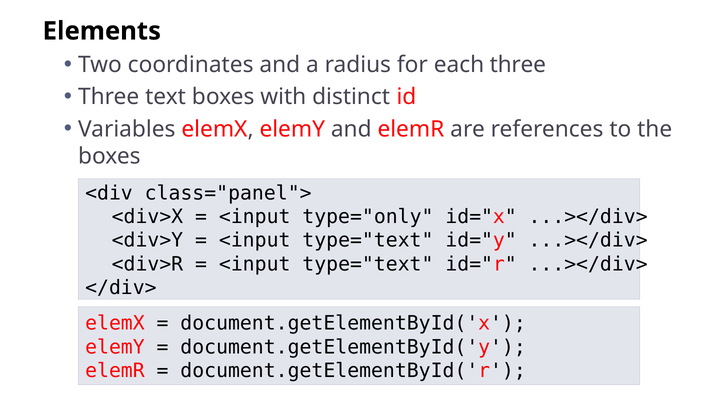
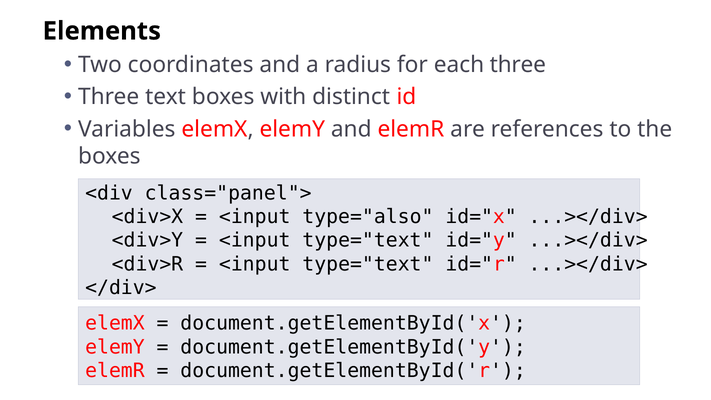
type="only: type="only -> type="also
